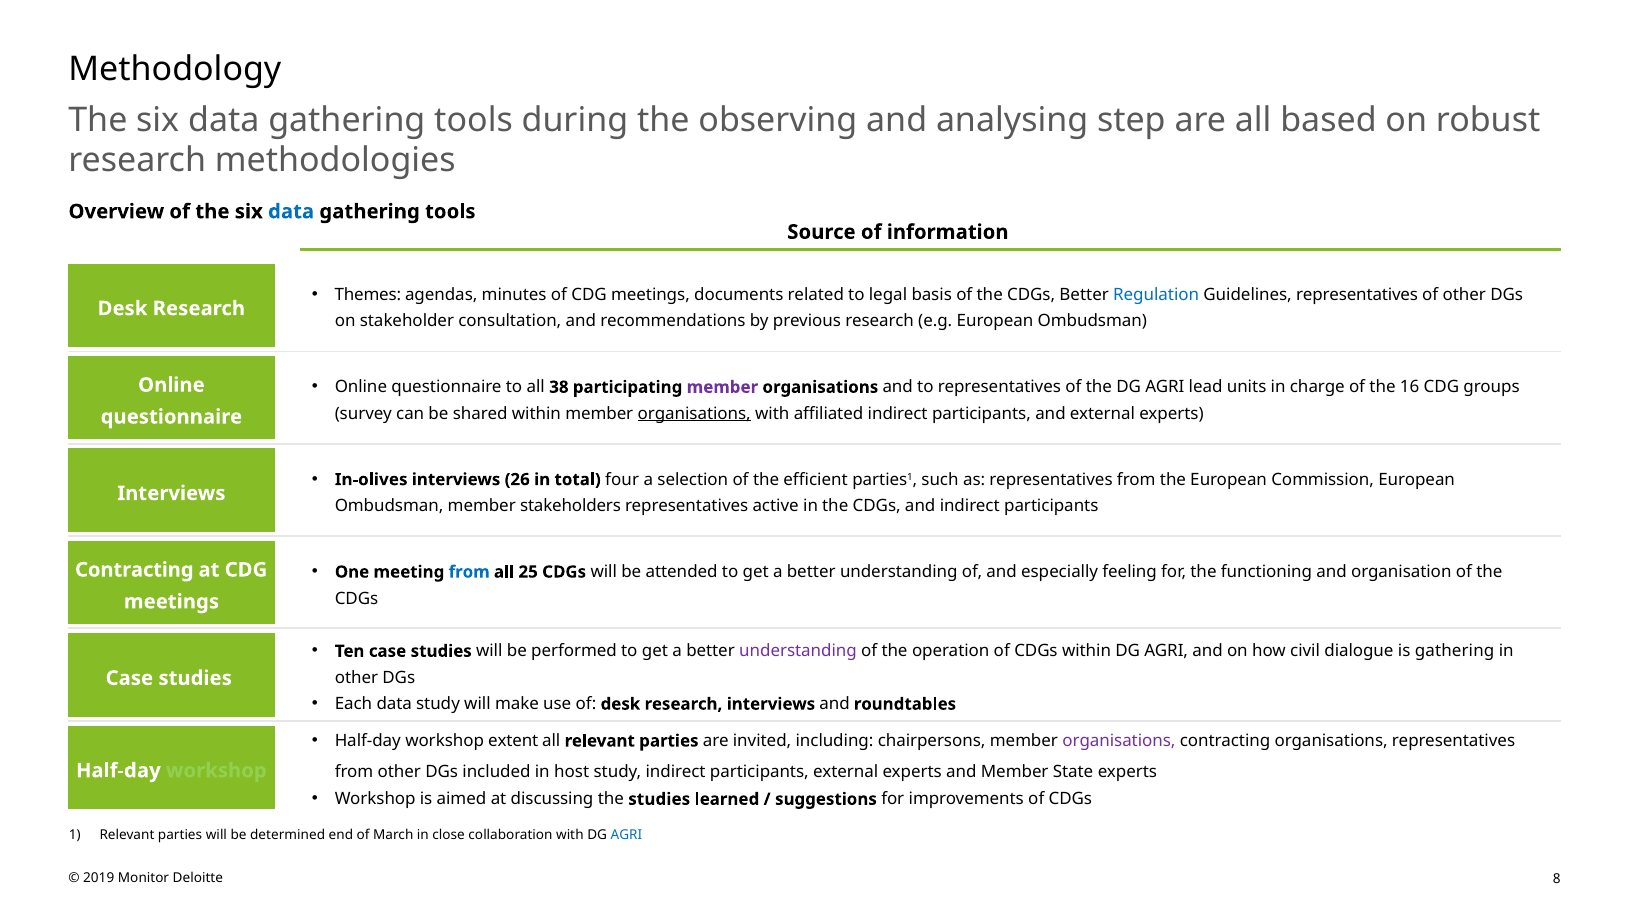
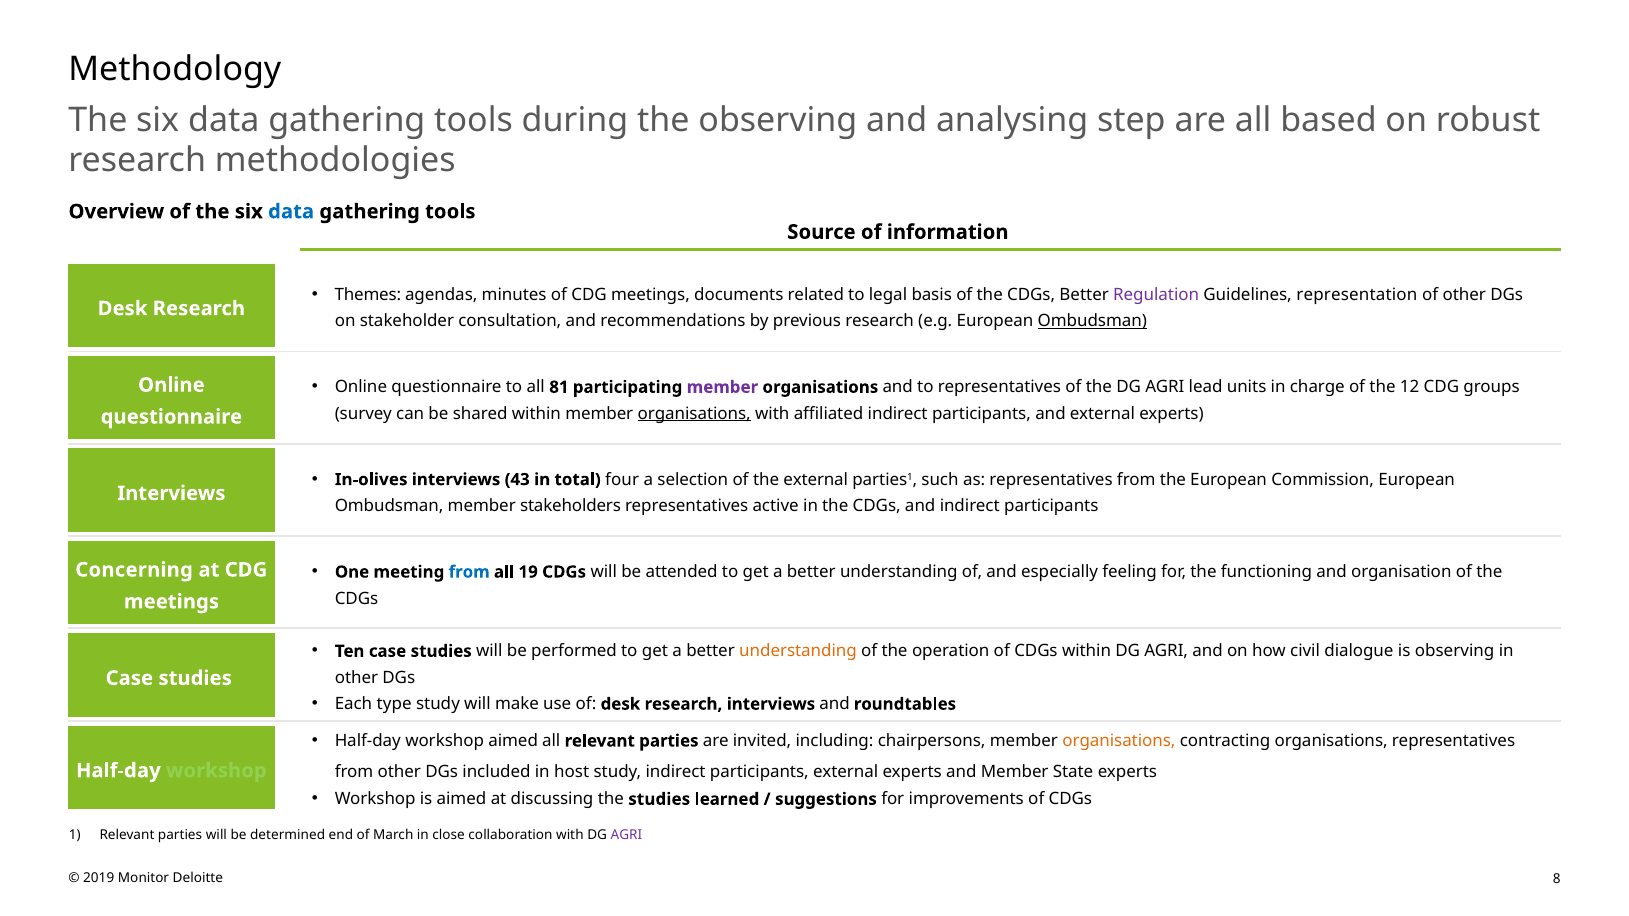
Regulation colour: blue -> purple
Guidelines representatives: representatives -> representation
Ombudsman at (1092, 321) underline: none -> present
38: 38 -> 81
16: 16 -> 12
26: 26 -> 43
the efficient: efficient -> external
25: 25 -> 19
Contracting at (134, 570): Contracting -> Concerning
understanding at (798, 651) colour: purple -> orange
is gathering: gathering -> observing
Each data: data -> type
workshop extent: extent -> aimed
organisations at (1119, 741) colour: purple -> orange
AGRI at (626, 836) colour: blue -> purple
